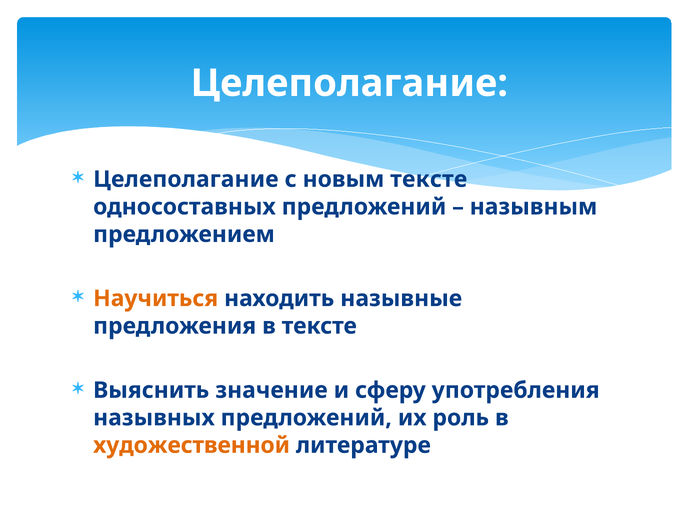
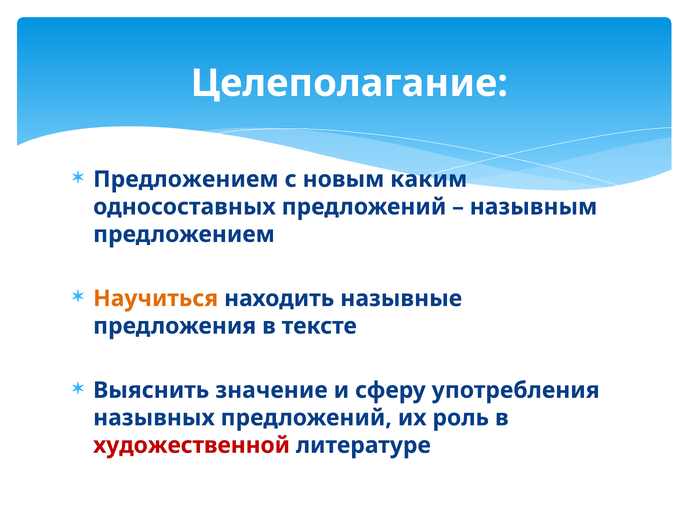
Целеполагание at (186, 179): Целеполагание -> Предложением
новым тексте: тексте -> каким
художественной colour: orange -> red
